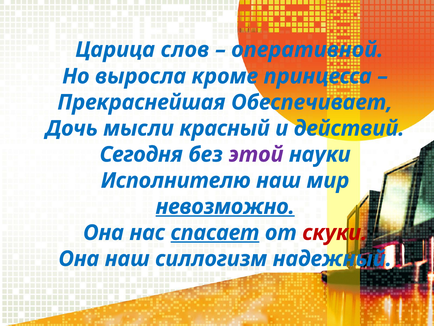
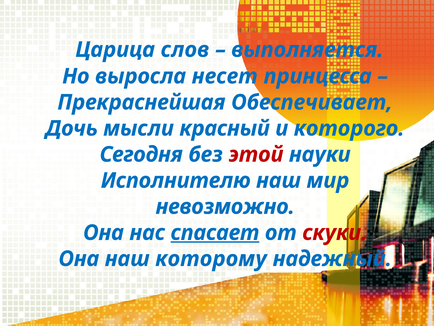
оперативной: оперативной -> выполняется
кроме: кроме -> несет
действий: действий -> которого
этой colour: purple -> red
невозможно underline: present -> none
силлогизм: силлогизм -> которому
